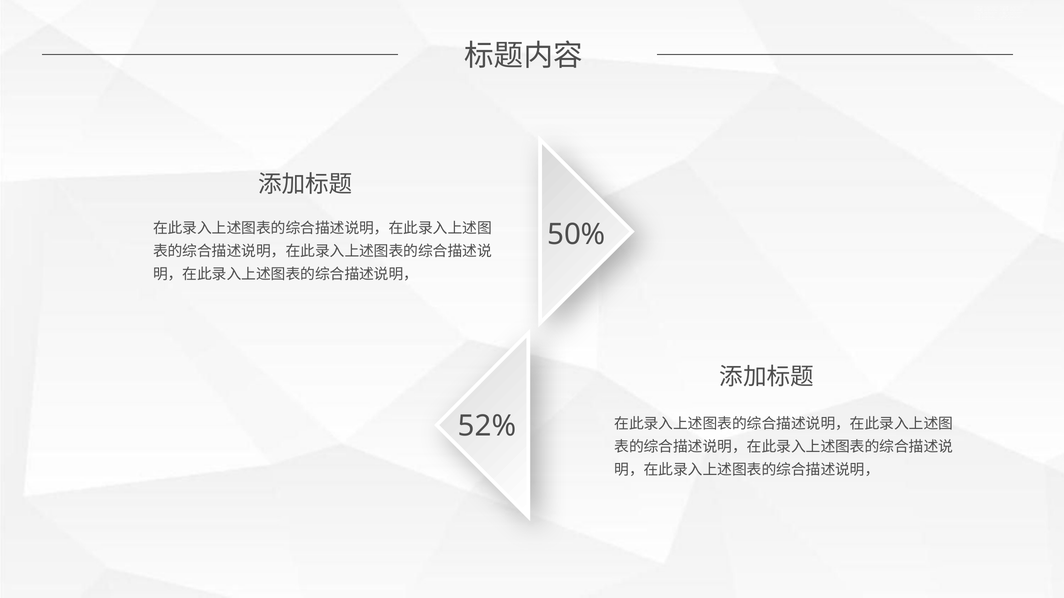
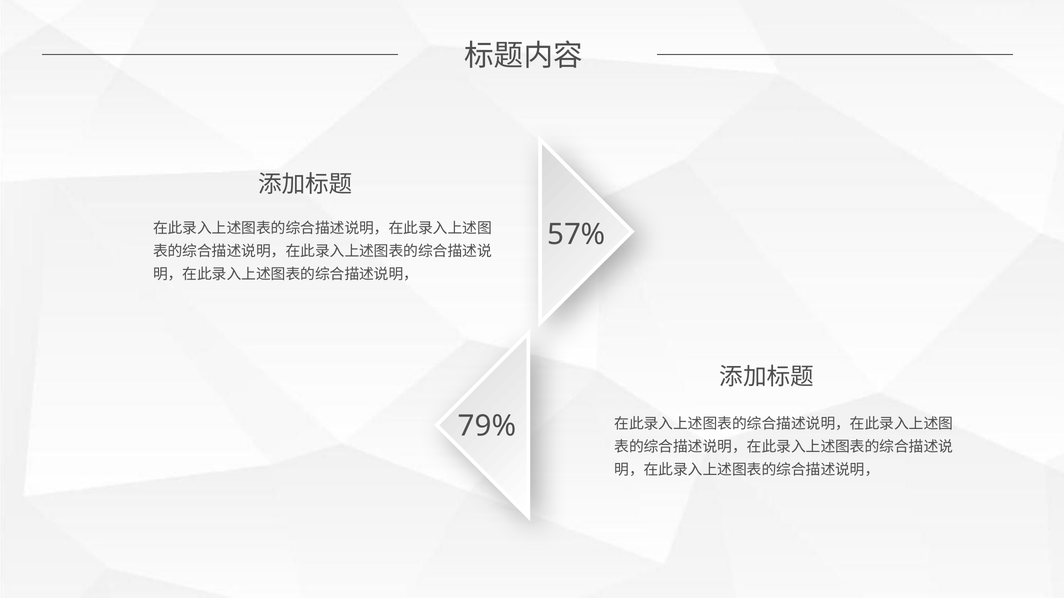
50%: 50% -> 57%
52%: 52% -> 79%
